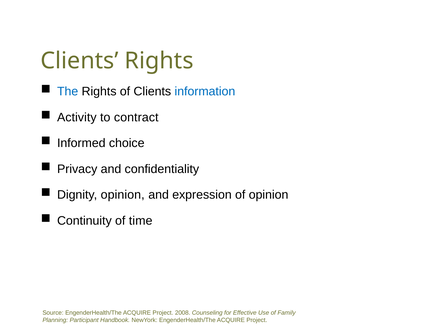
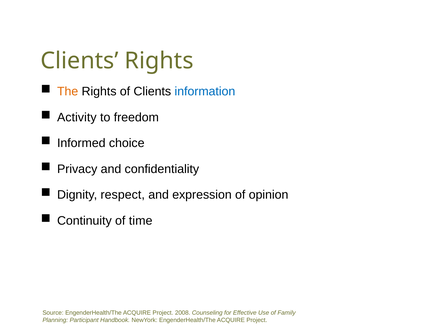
The colour: blue -> orange
contract: contract -> freedom
Dignity opinion: opinion -> respect
